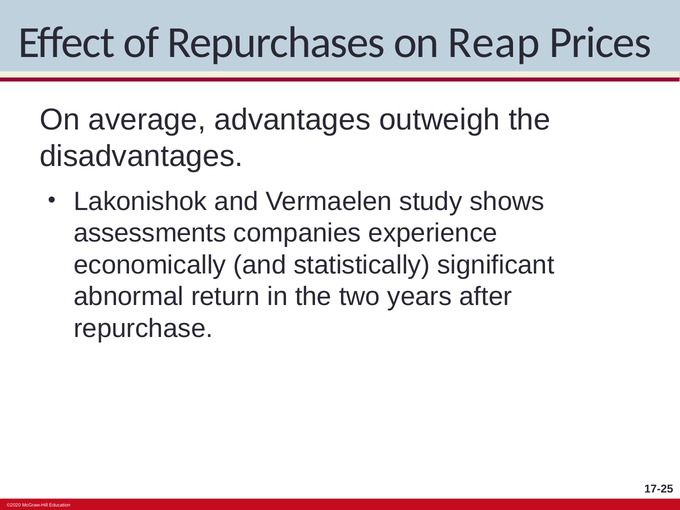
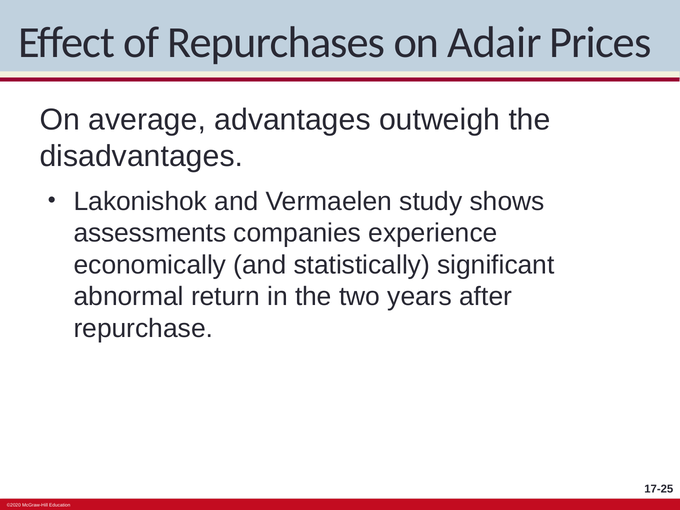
Reap: Reap -> Adair
